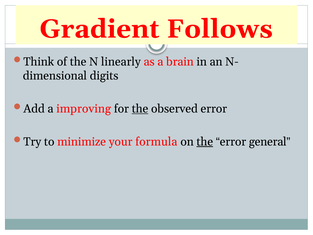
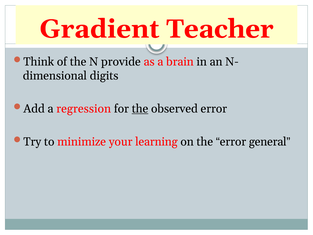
Follows: Follows -> Teacher
linearly: linearly -> provide
improving: improving -> regression
formula: formula -> learning
the at (205, 141) underline: present -> none
